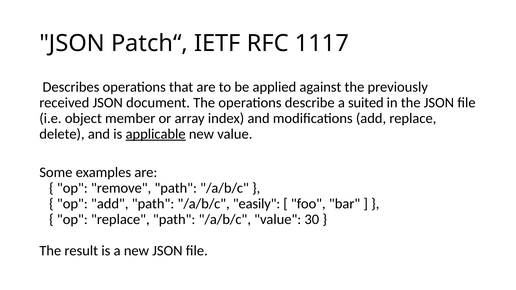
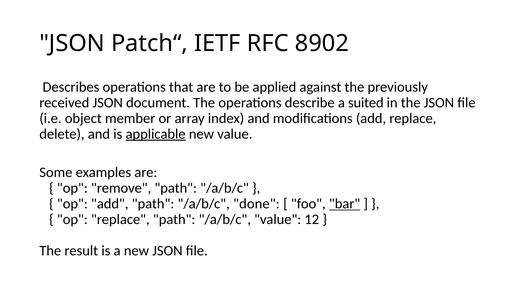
1117: 1117 -> 8902
easily: easily -> done
bar underline: none -> present
30: 30 -> 12
